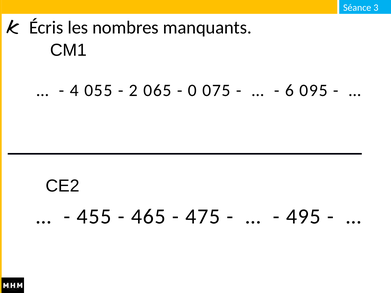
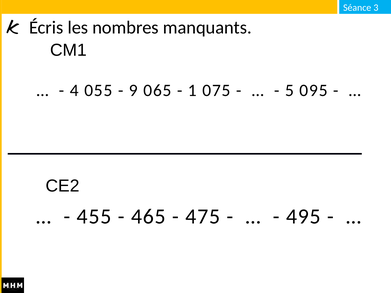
2: 2 -> 9
0: 0 -> 1
6: 6 -> 5
